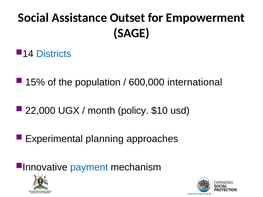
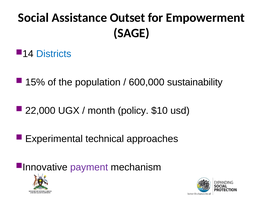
international: international -> sustainability
planning: planning -> technical
payment colour: blue -> purple
